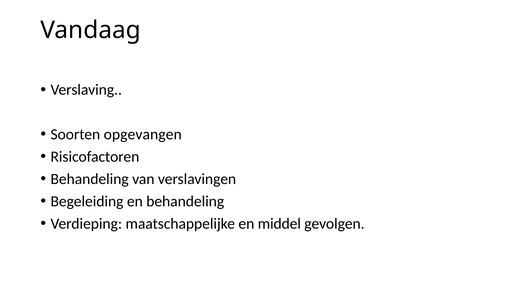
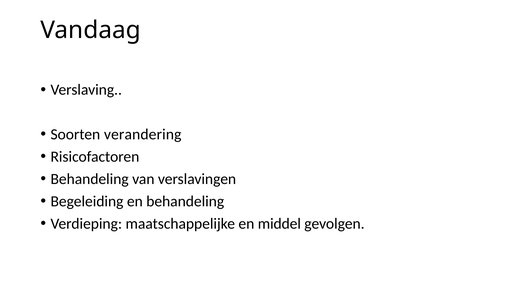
opgevangen: opgevangen -> verandering
